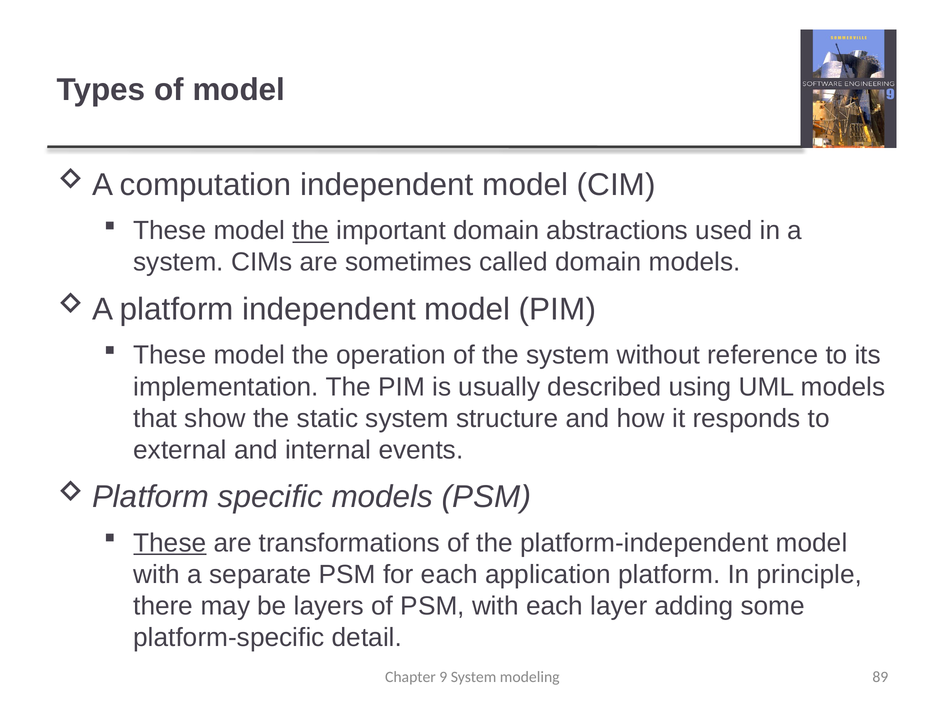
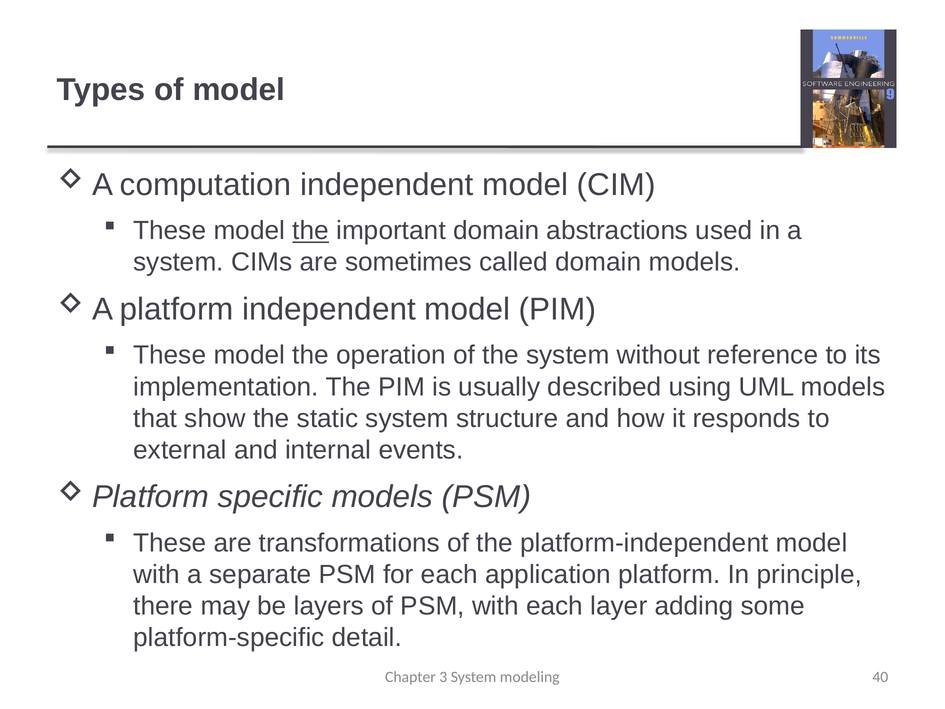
These at (170, 543) underline: present -> none
9: 9 -> 3
89: 89 -> 40
